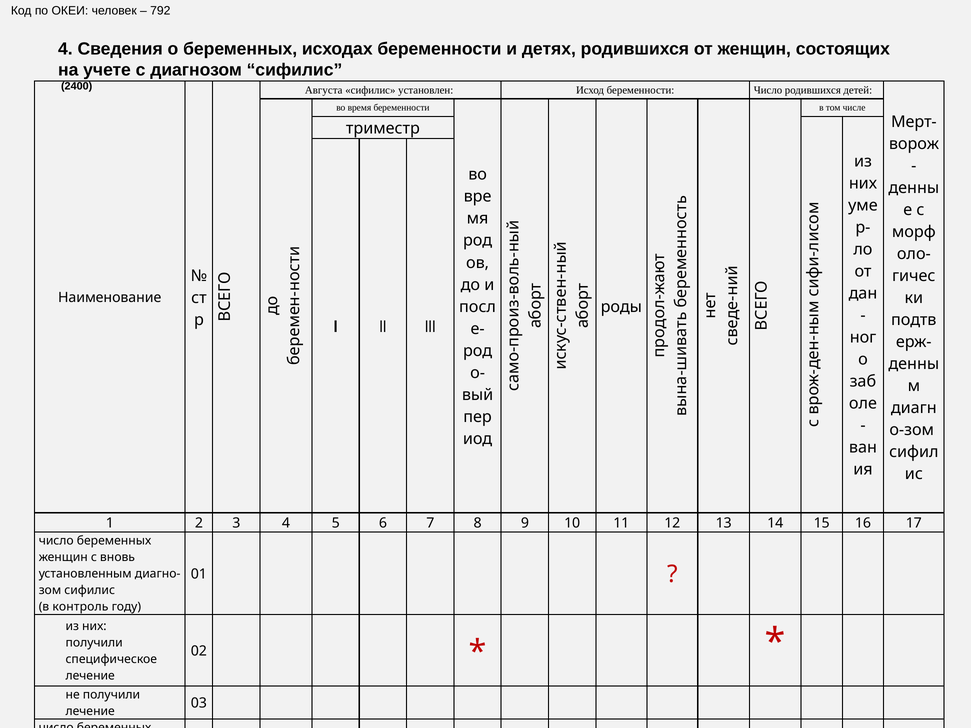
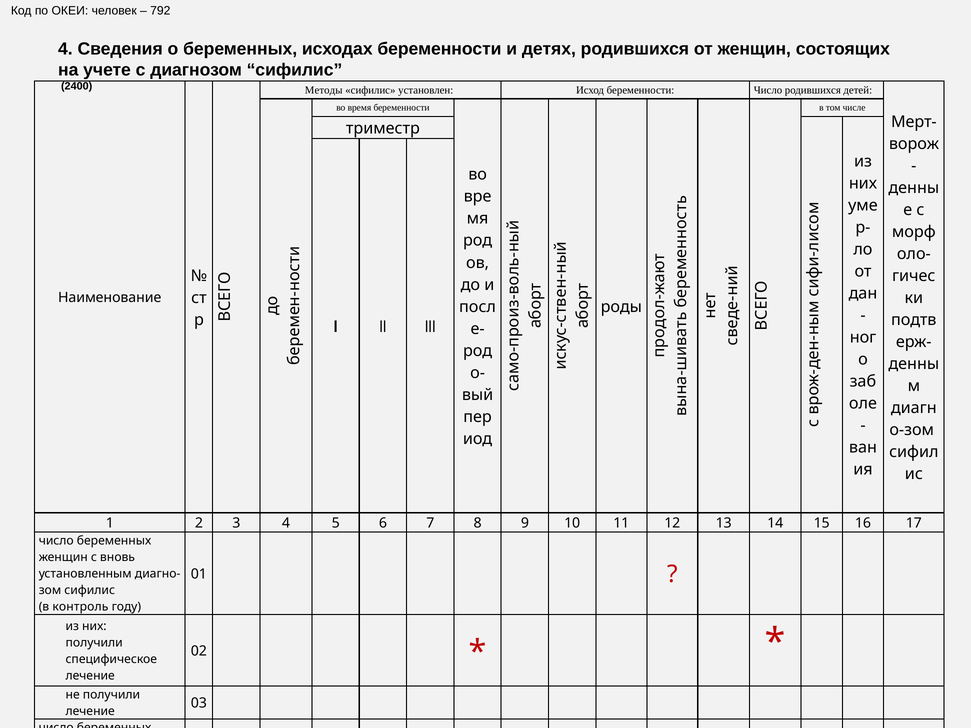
Августа: Августа -> Методы
